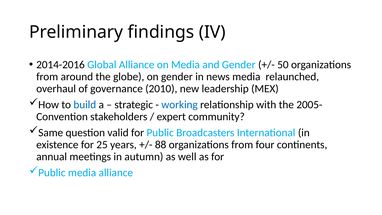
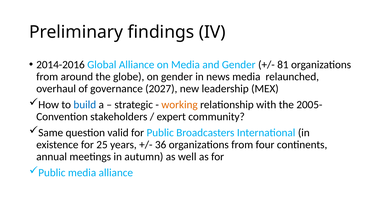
50: 50 -> 81
2010: 2010 -> 2027
working colour: blue -> orange
88: 88 -> 36
